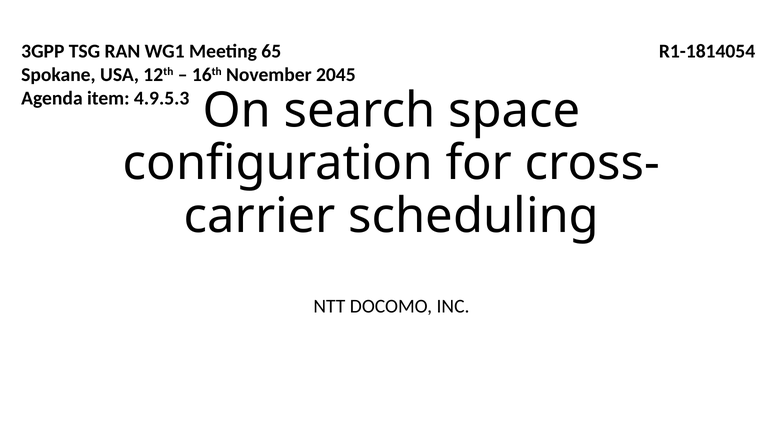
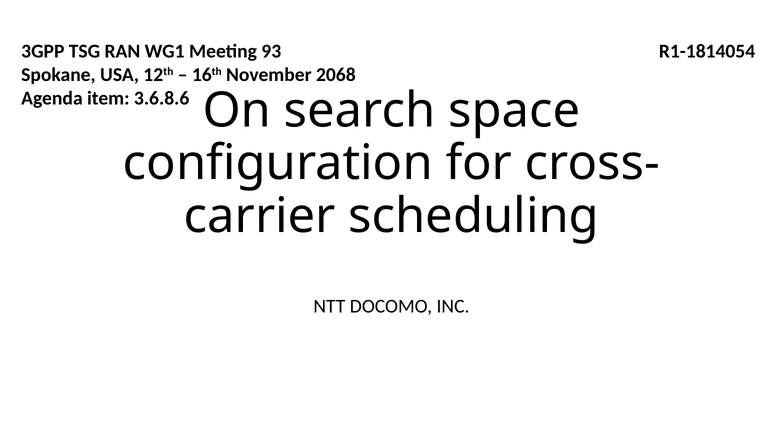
65: 65 -> 93
2045: 2045 -> 2068
4.9.5.3: 4.9.5.3 -> 3.6.8.6
